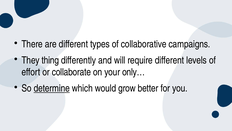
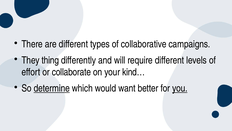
only…: only… -> kind…
grow: grow -> want
you underline: none -> present
